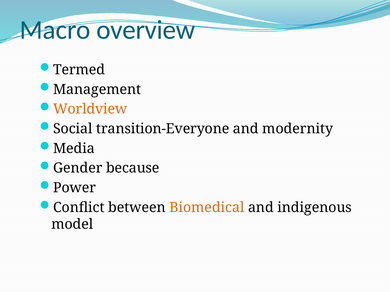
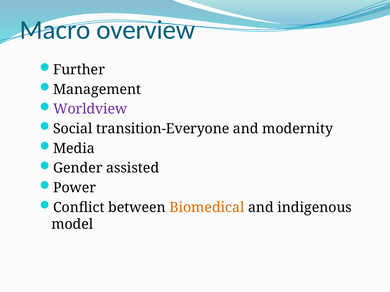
Termed: Termed -> Further
Worldview colour: orange -> purple
because: because -> assisted
